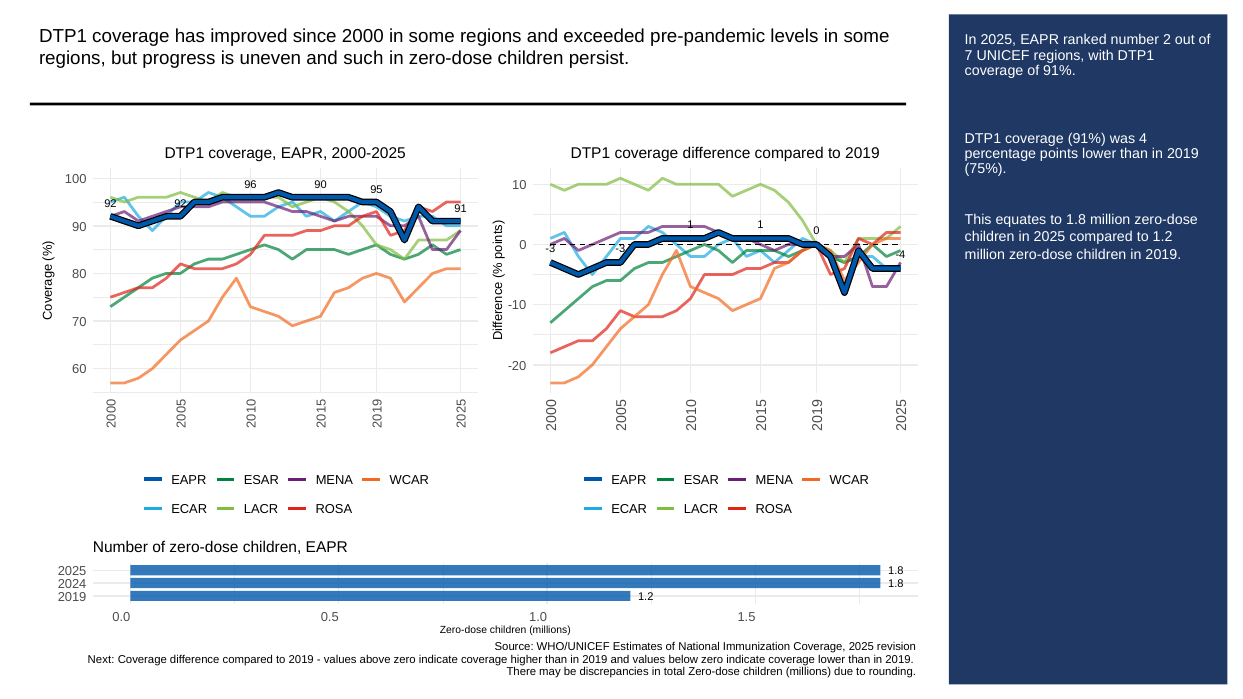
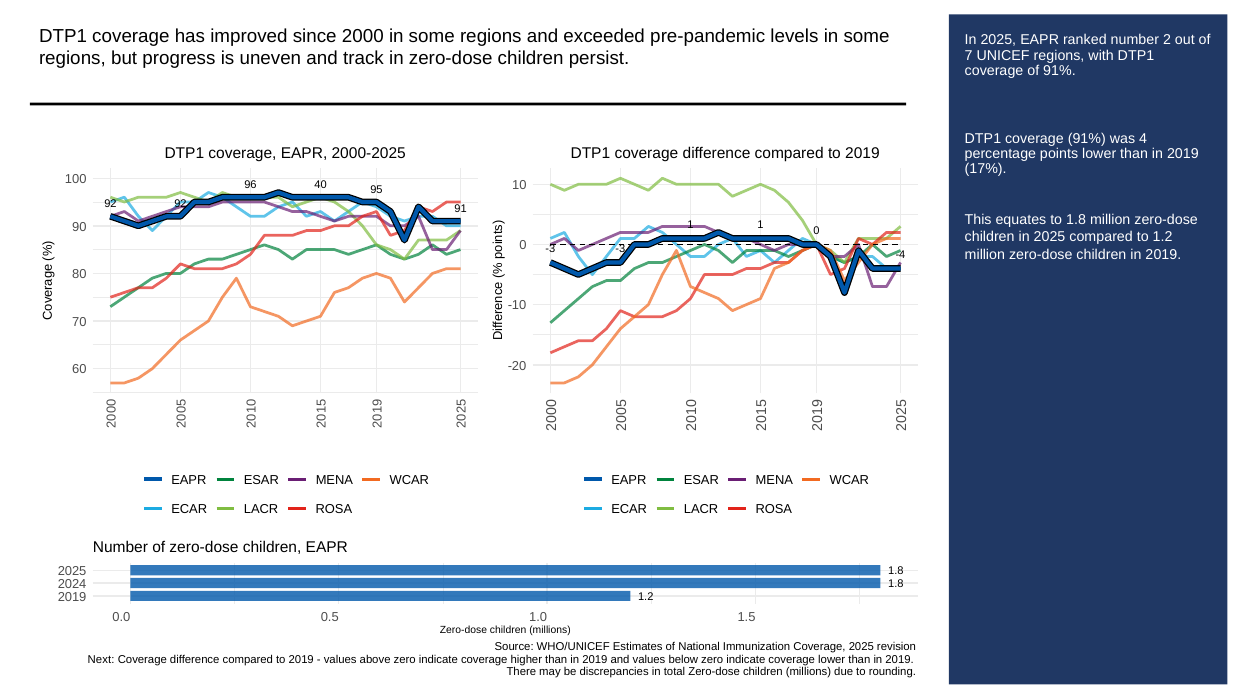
such: such -> track
75%: 75% -> 17%
96 90: 90 -> 40
